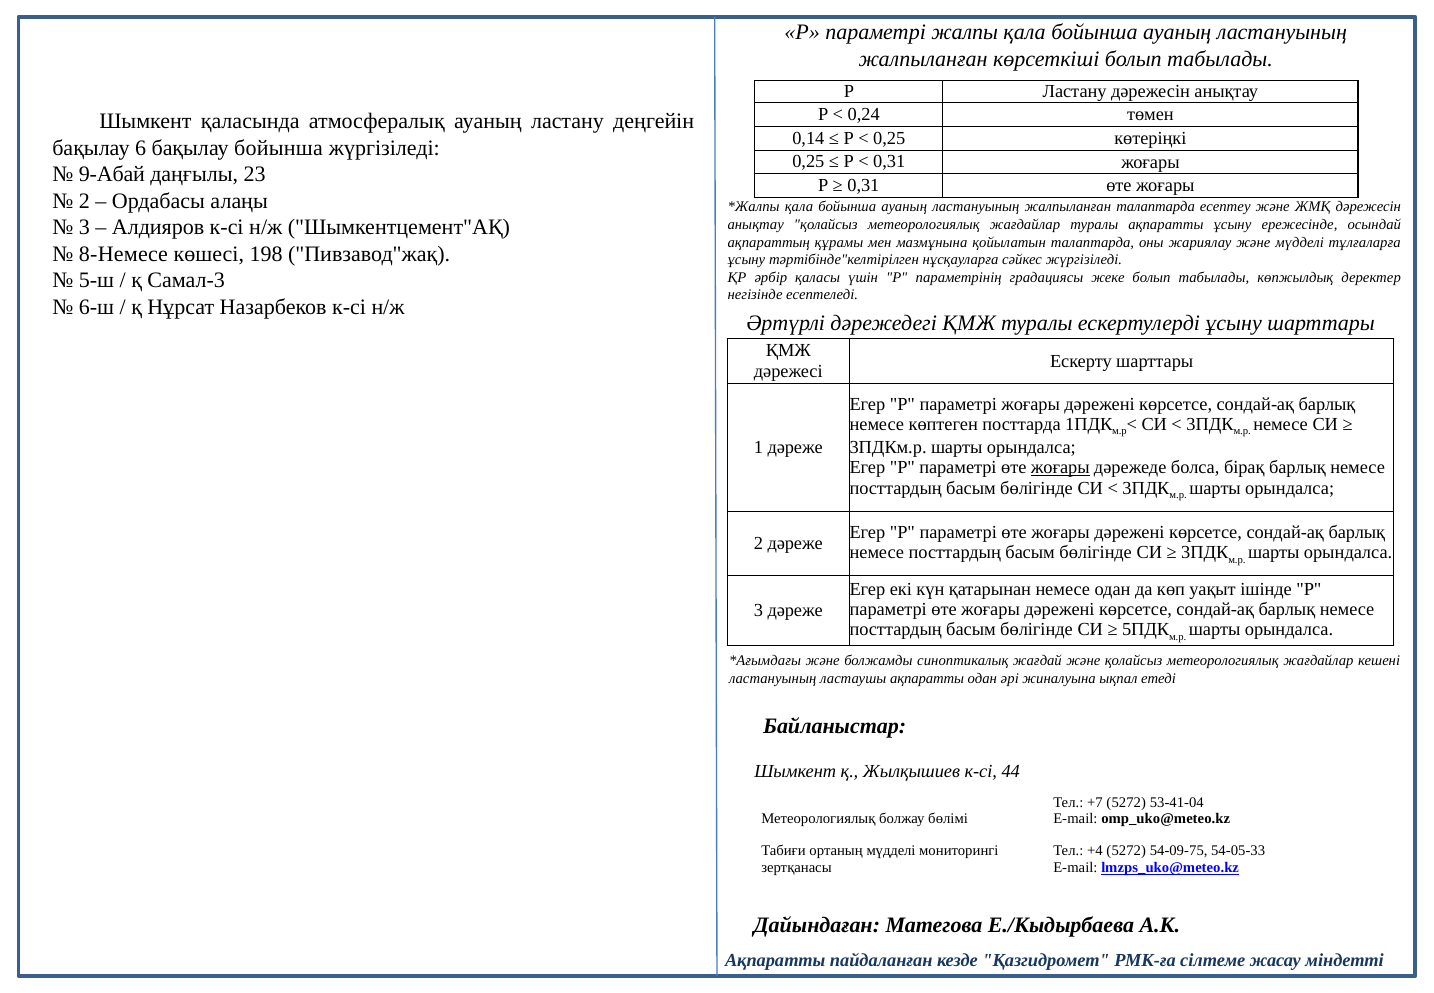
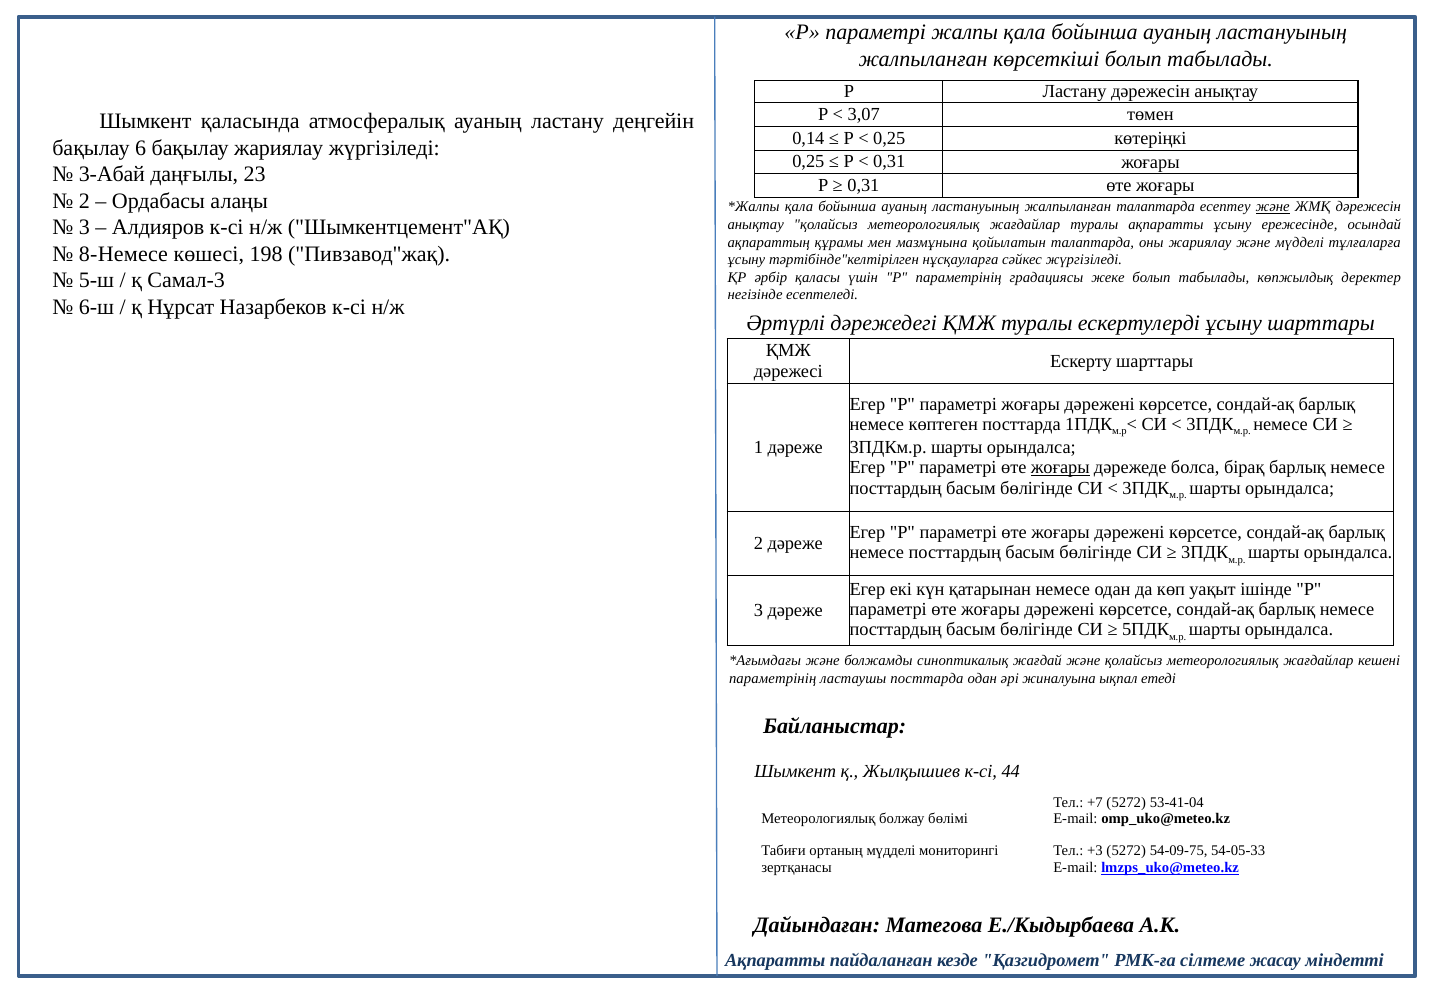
0,24: 0,24 -> 3,07
бақылау бойынша: бойынша -> жариялау
9-Абай: 9-Абай -> 3-Абай
және at (1273, 207) underline: none -> present
ластануының at (773, 678): ластануының -> параметрінің
ластаушы ақпаратты: ақпаратты -> посттарда
+4: +4 -> +3
